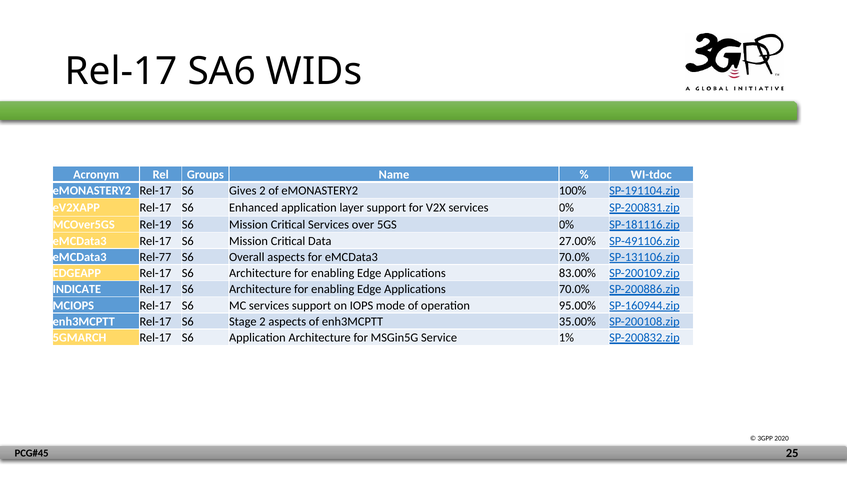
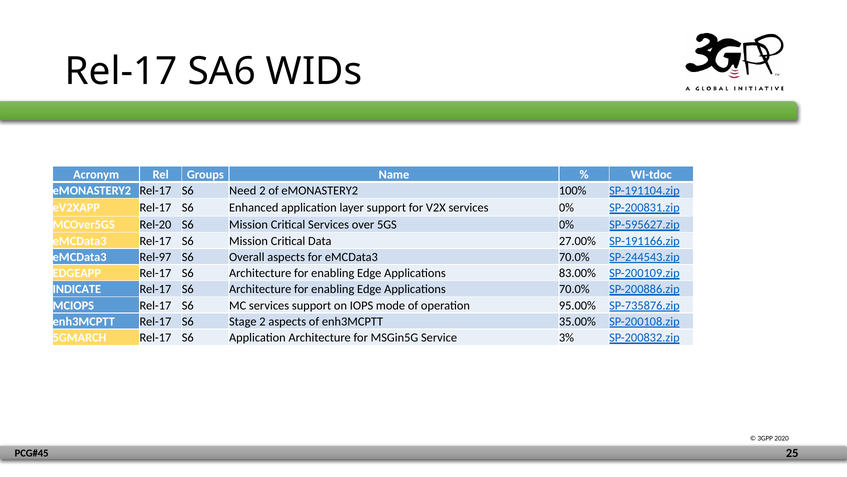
Gives: Gives -> Need
Rel-19: Rel-19 -> Rel-20
SP-181116.zip: SP-181116.zip -> SP-595627.zip
SP-491106.zip: SP-491106.zip -> SP-191166.zip
Rel-77: Rel-77 -> Rel-97
SP-131106.zip: SP-131106.zip -> SP-244543.zip
SP-160944.zip: SP-160944.zip -> SP-735876.zip
1%: 1% -> 3%
